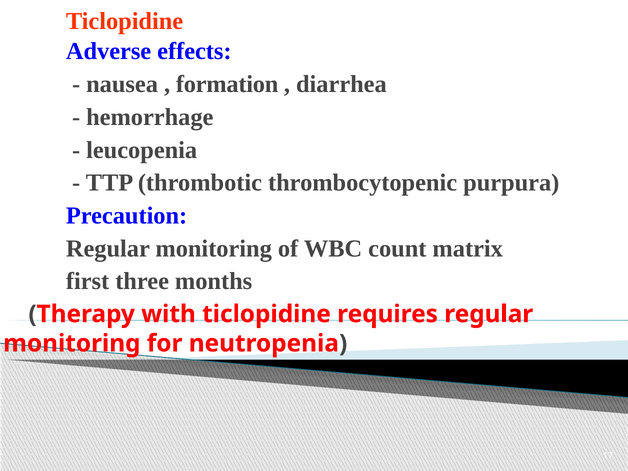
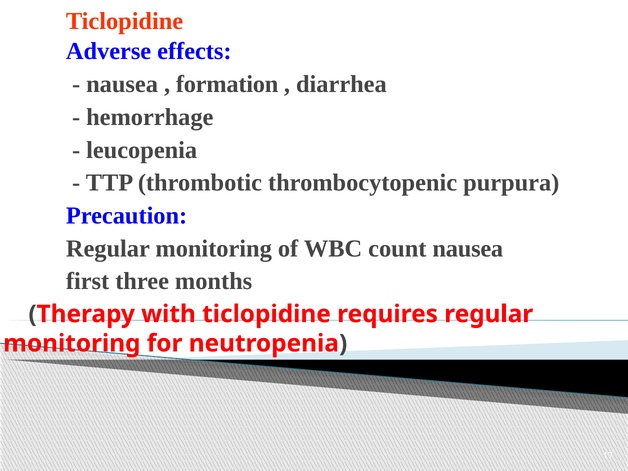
count matrix: matrix -> nausea
